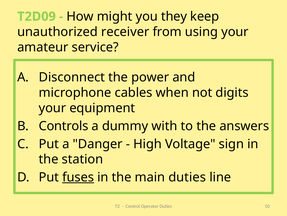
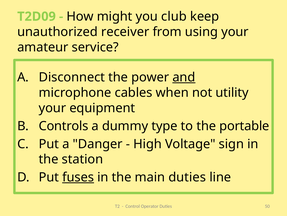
they: they -> club
and underline: none -> present
digits: digits -> utility
with: with -> type
answers: answers -> portable
